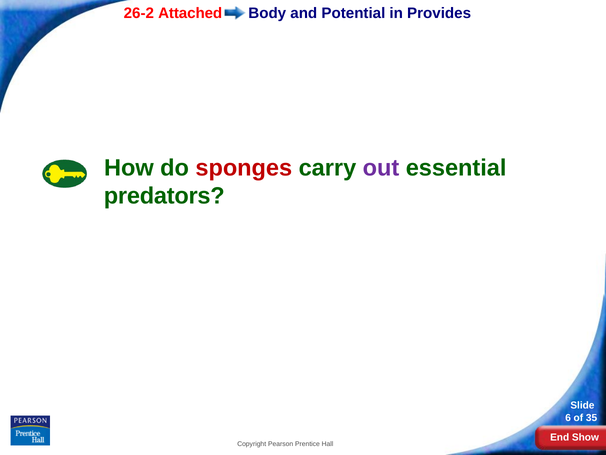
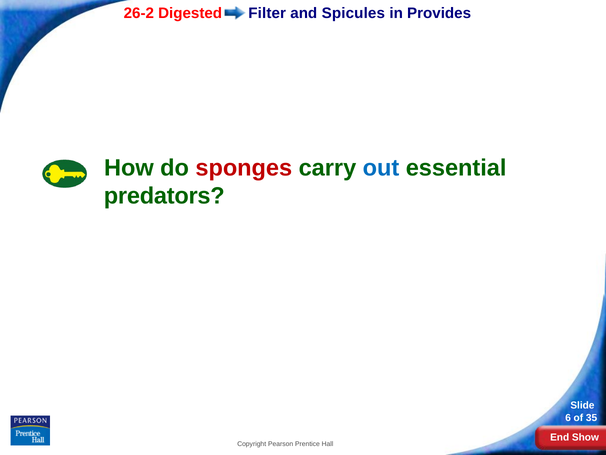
Attached: Attached -> Digested
Body: Body -> Filter
Potential: Potential -> Spicules
out colour: purple -> blue
